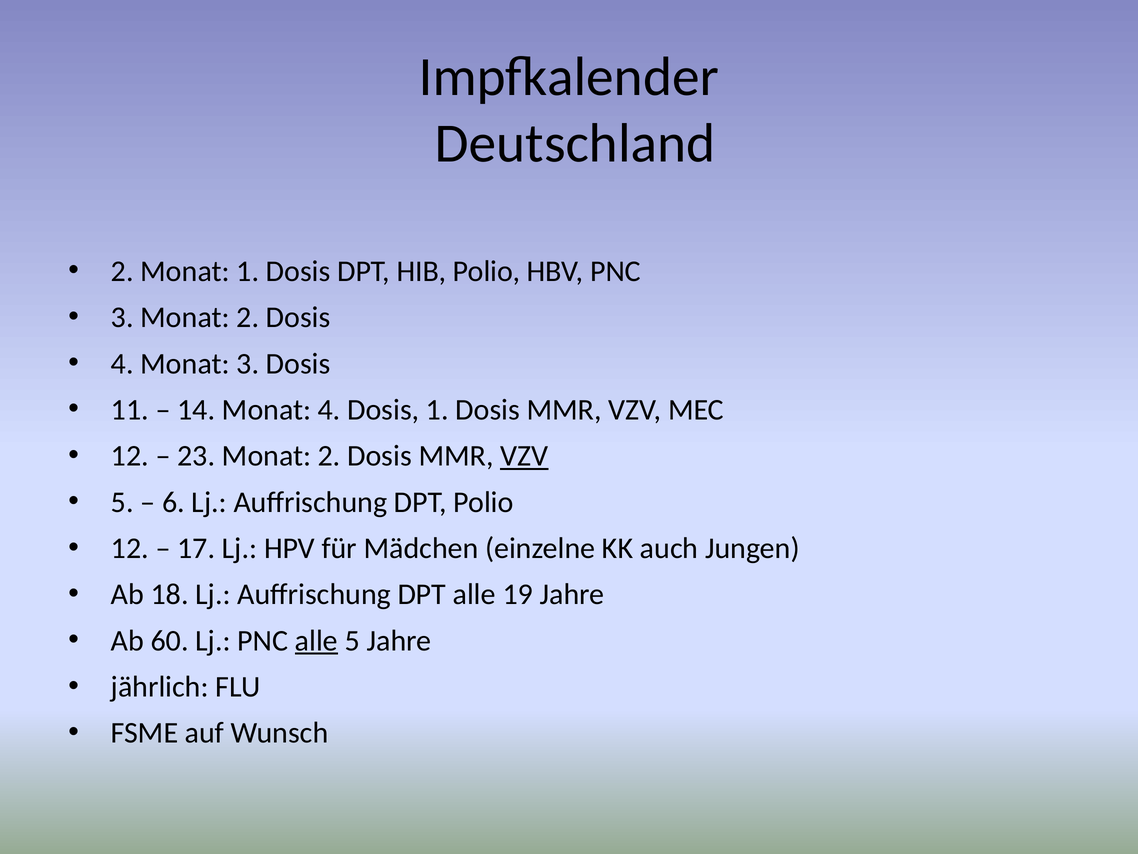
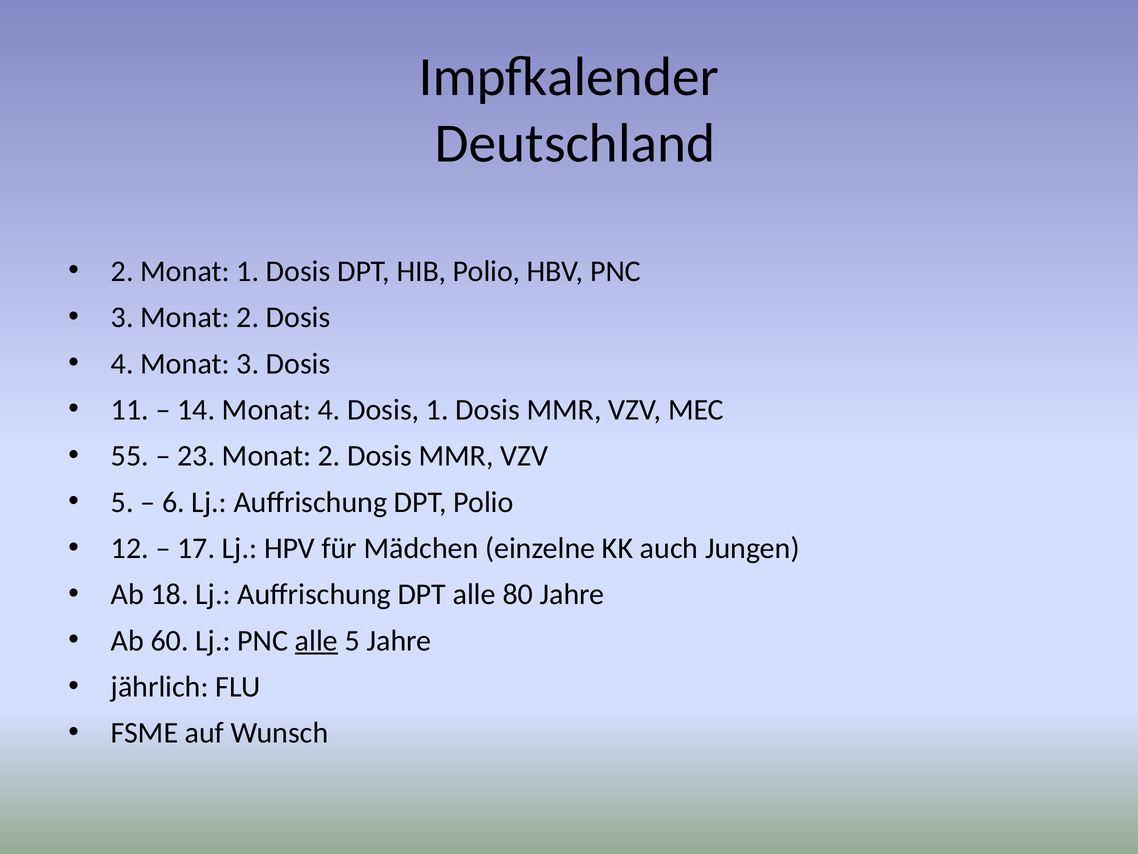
12 at (130, 456): 12 -> 55
VZV at (524, 456) underline: present -> none
19: 19 -> 80
